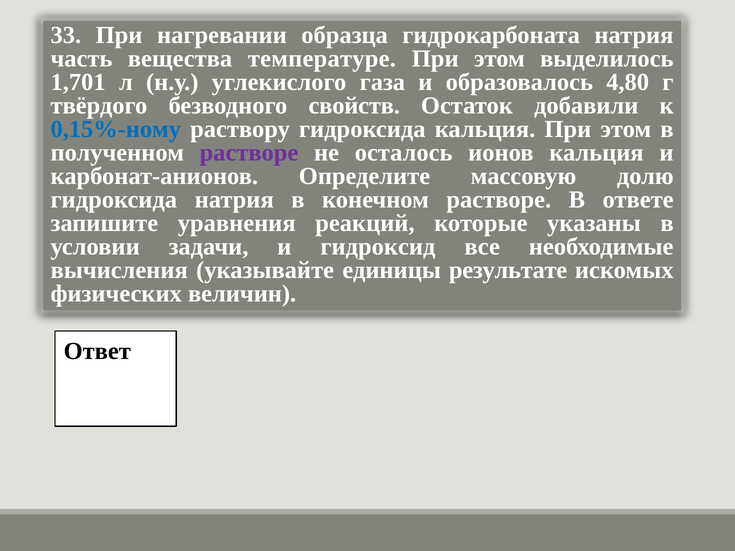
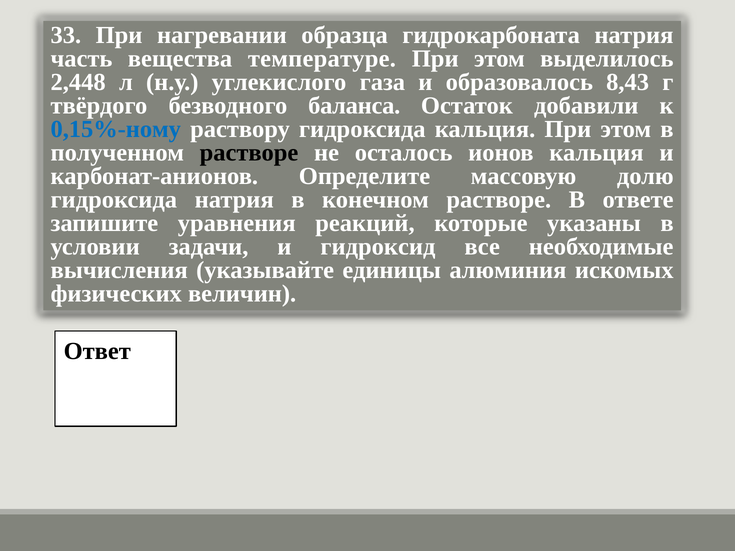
1,701: 1,701 -> 2,448
4,80: 4,80 -> 8,43
свойств: свойств -> баланса
растворе at (249, 153) colour: purple -> black
результате: результате -> алюминия
